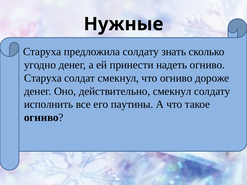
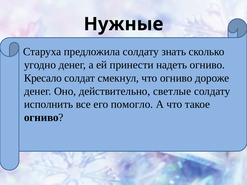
Старуха at (43, 78): Старуха -> Кресало
действительно смекнул: смекнул -> светлые
паутины: паутины -> помогло
